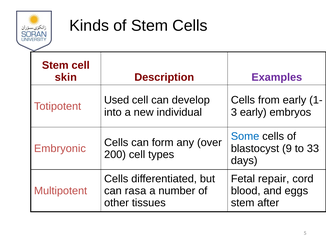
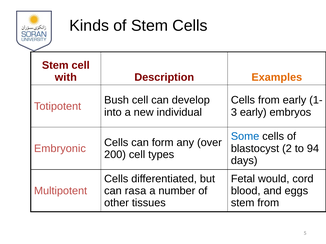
skin: skin -> with
Examples colour: purple -> orange
Used: Used -> Bush
9: 9 -> 2
33: 33 -> 94
repair: repair -> would
stem after: after -> from
